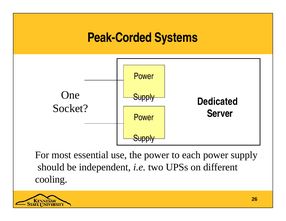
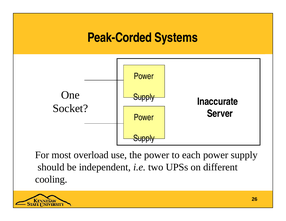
Dedicated: Dedicated -> Inaccurate
essential: essential -> overload
